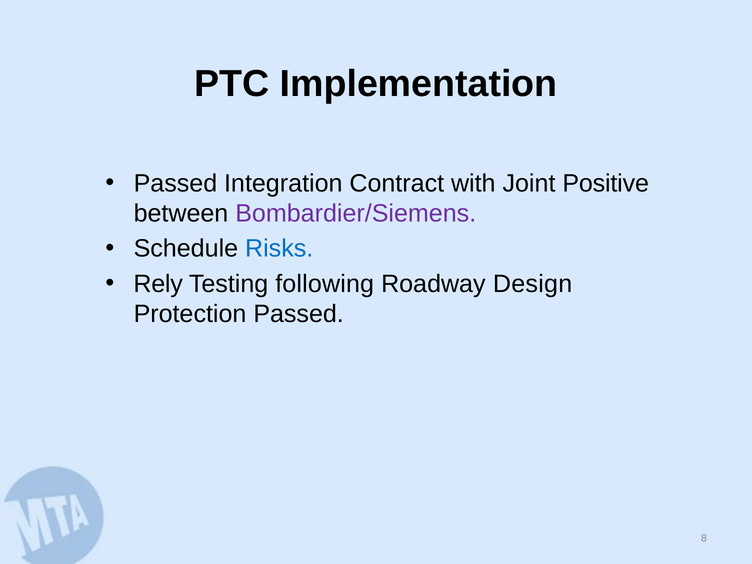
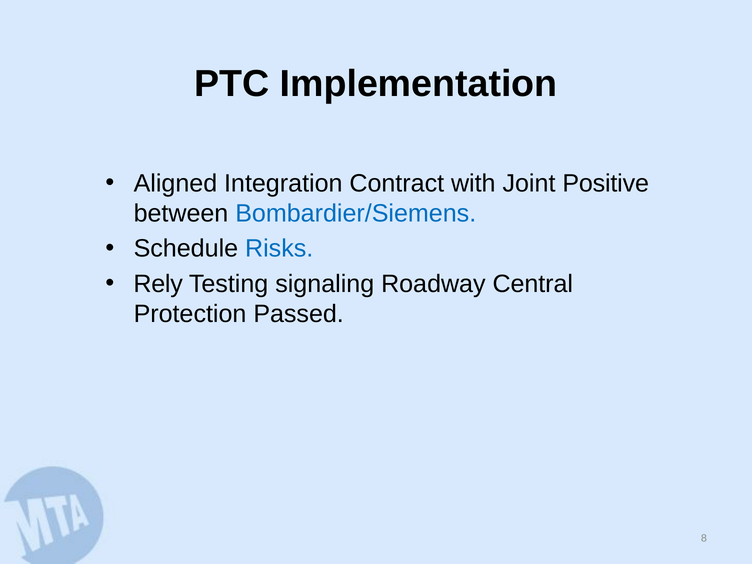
Passed at (175, 183): Passed -> Aligned
Bombardier/Siemens colour: purple -> blue
following: following -> signaling
Design: Design -> Central
